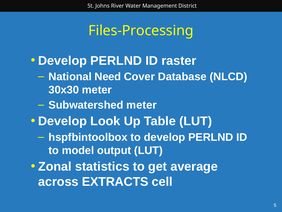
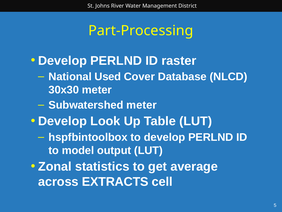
Files-Processing: Files-Processing -> Part-Processing
Need: Need -> Used
